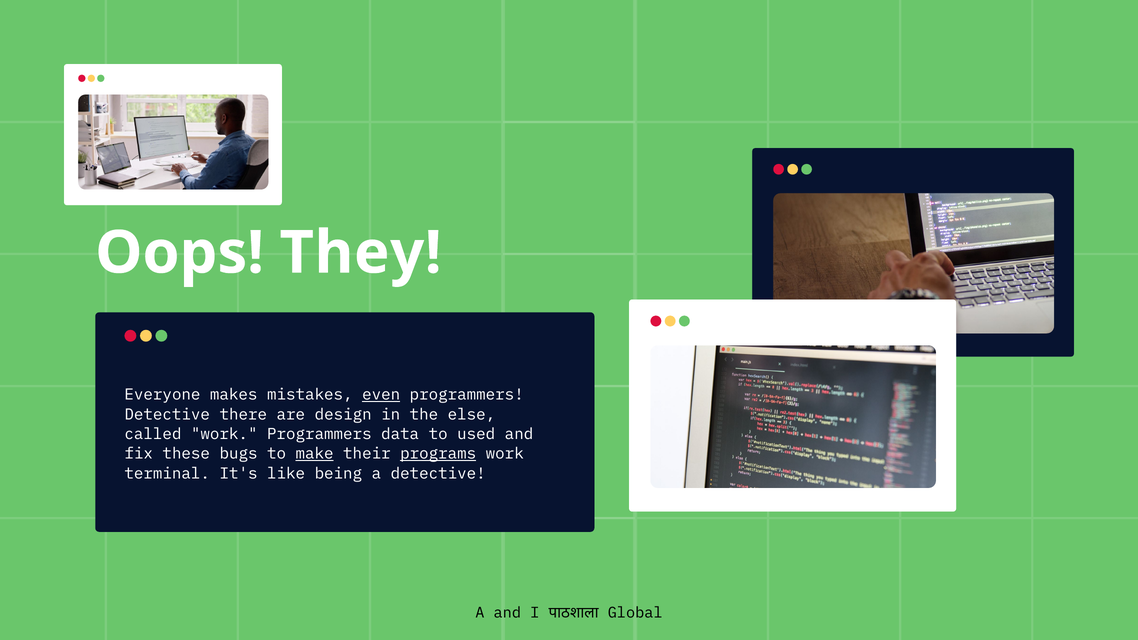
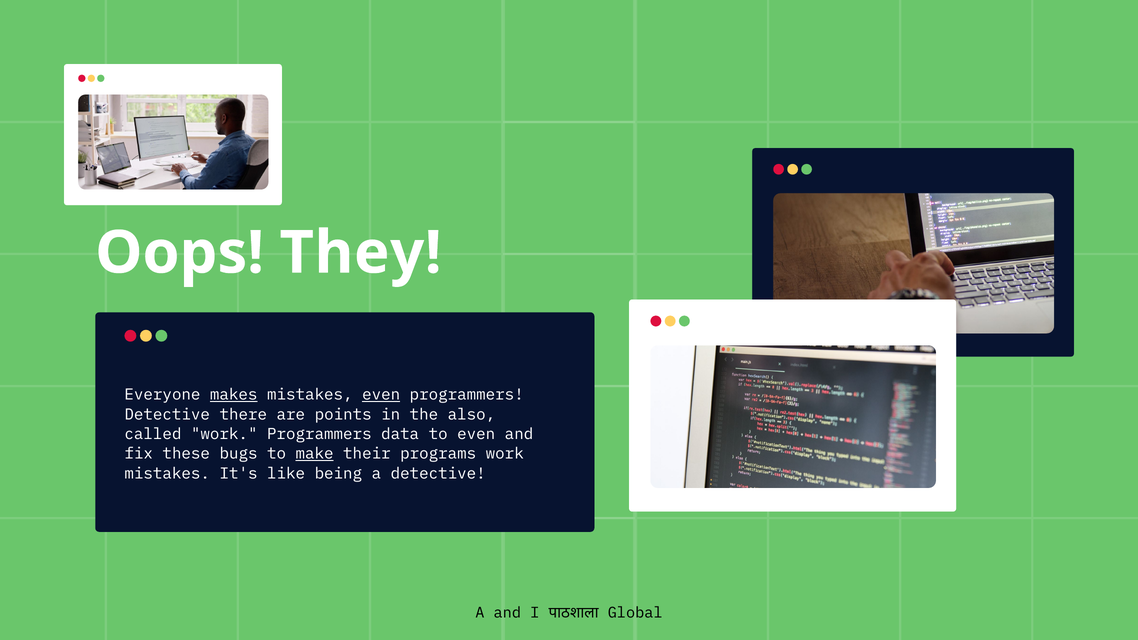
makes underline: none -> present
design: design -> points
else: else -> also
to used: used -> even
programs underline: present -> none
terminal at (167, 473): terminal -> mistakes
